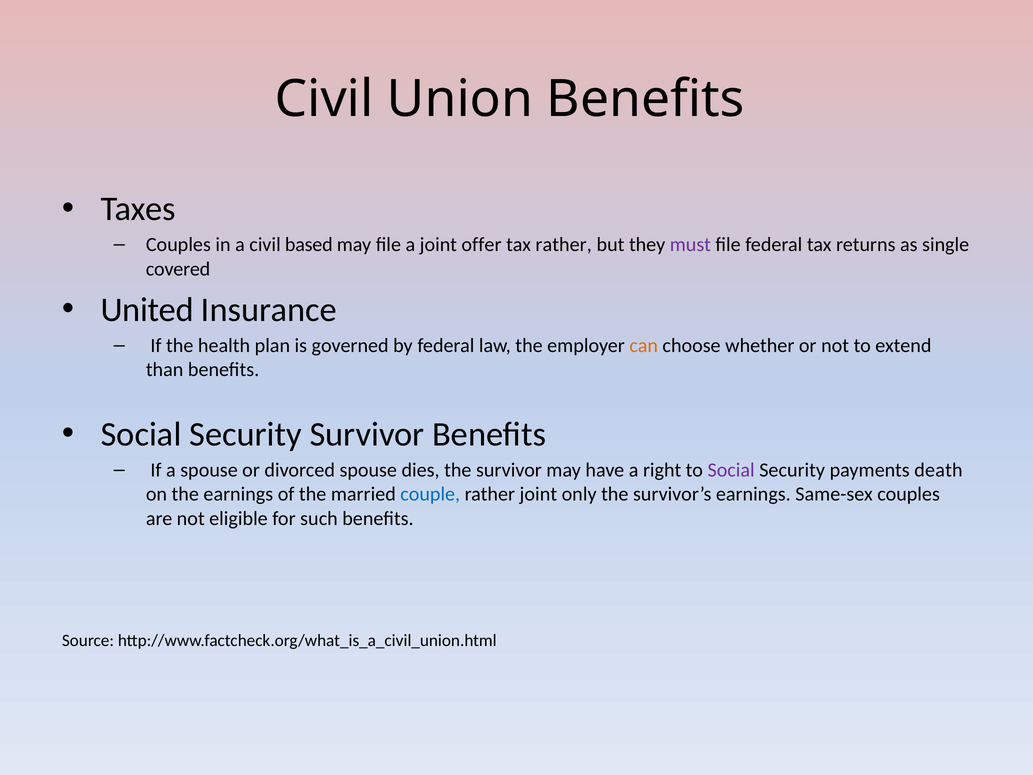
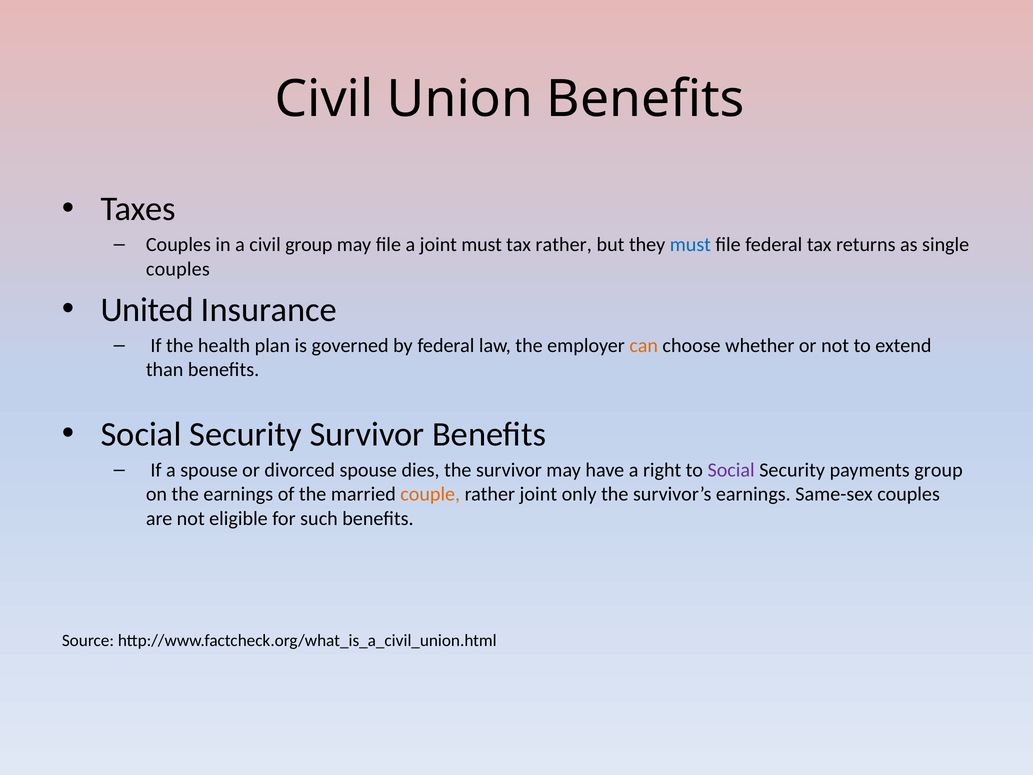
civil based: based -> group
joint offer: offer -> must
must at (690, 245) colour: purple -> blue
covered at (178, 269): covered -> couples
payments death: death -> group
couple colour: blue -> orange
